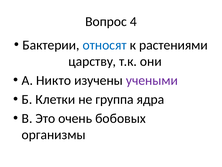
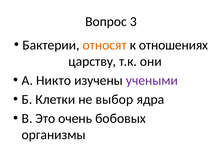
4: 4 -> 3
относят colour: blue -> orange
растениями: растениями -> отношениях
группа: группа -> выбор
